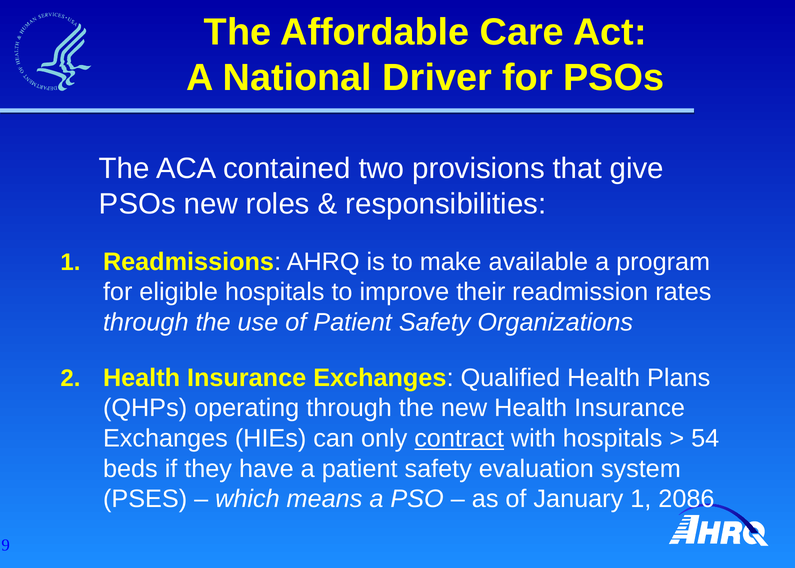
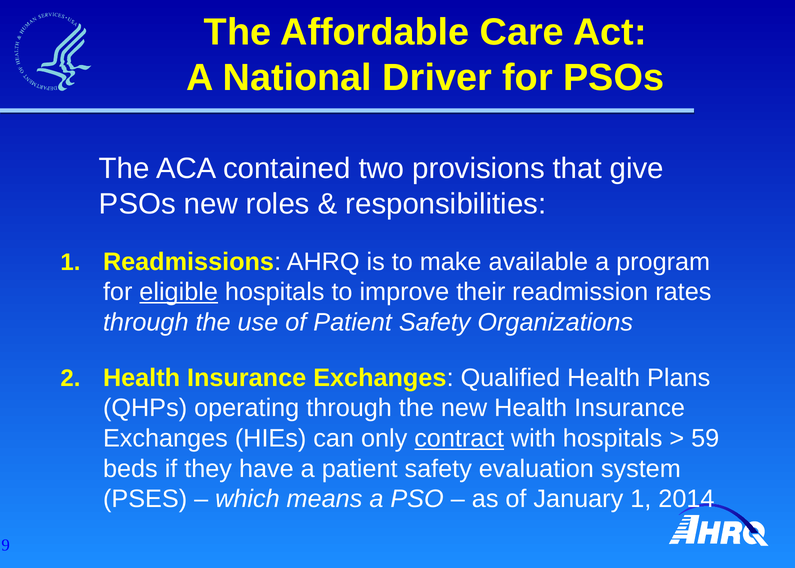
eligible underline: none -> present
54: 54 -> 59
2086: 2086 -> 2014
